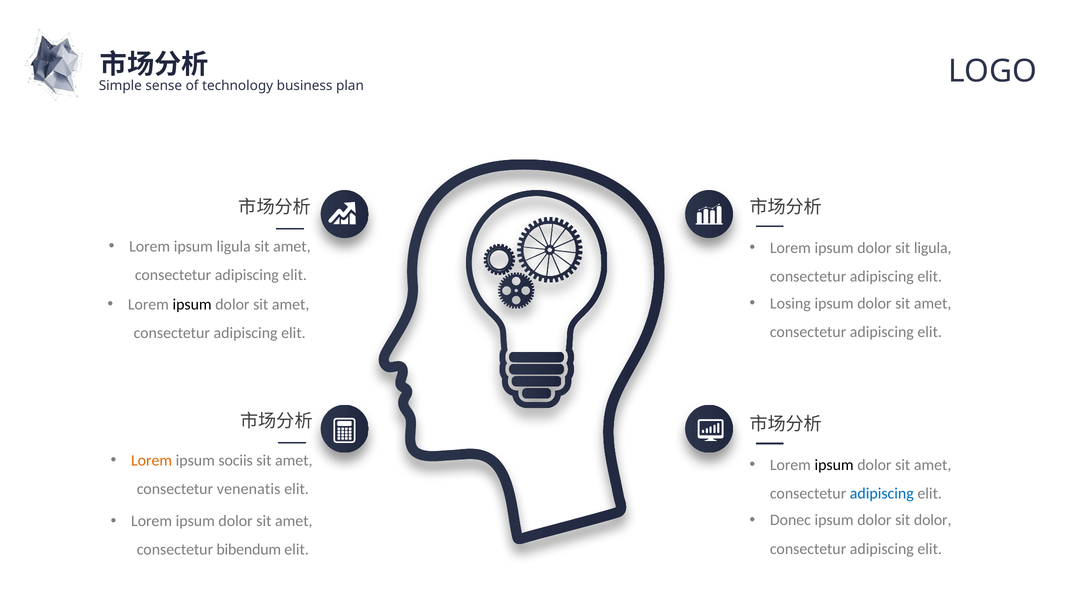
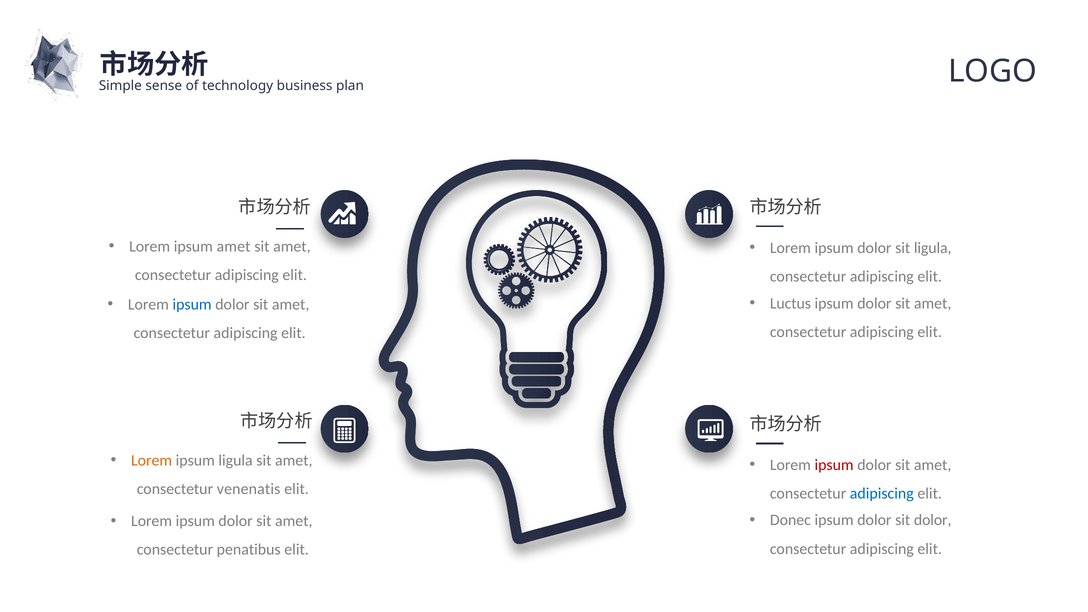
ipsum ligula: ligula -> amet
Losing: Losing -> Luctus
ipsum at (192, 304) colour: black -> blue
ipsum sociis: sociis -> ligula
ipsum at (834, 465) colour: black -> red
bibendum: bibendum -> penatibus
